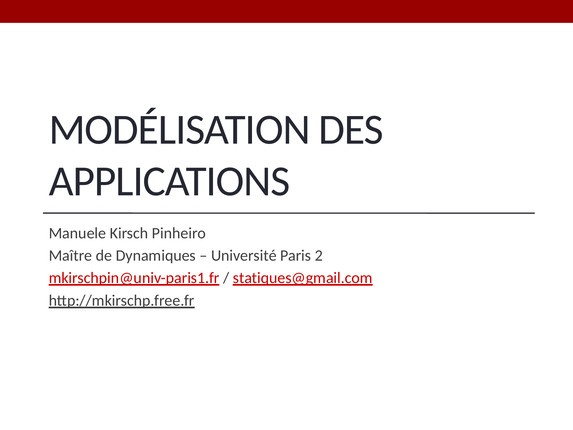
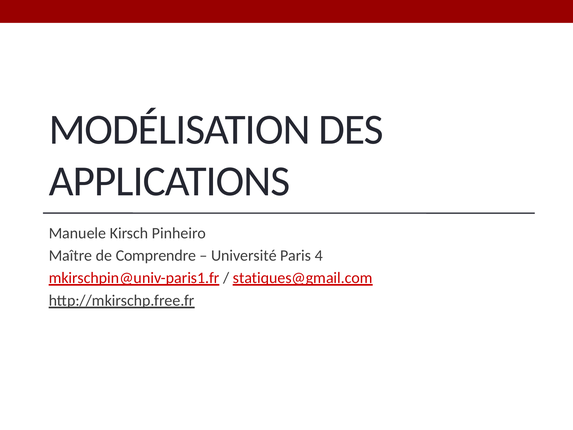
Dynamiques: Dynamiques -> Comprendre
2: 2 -> 4
